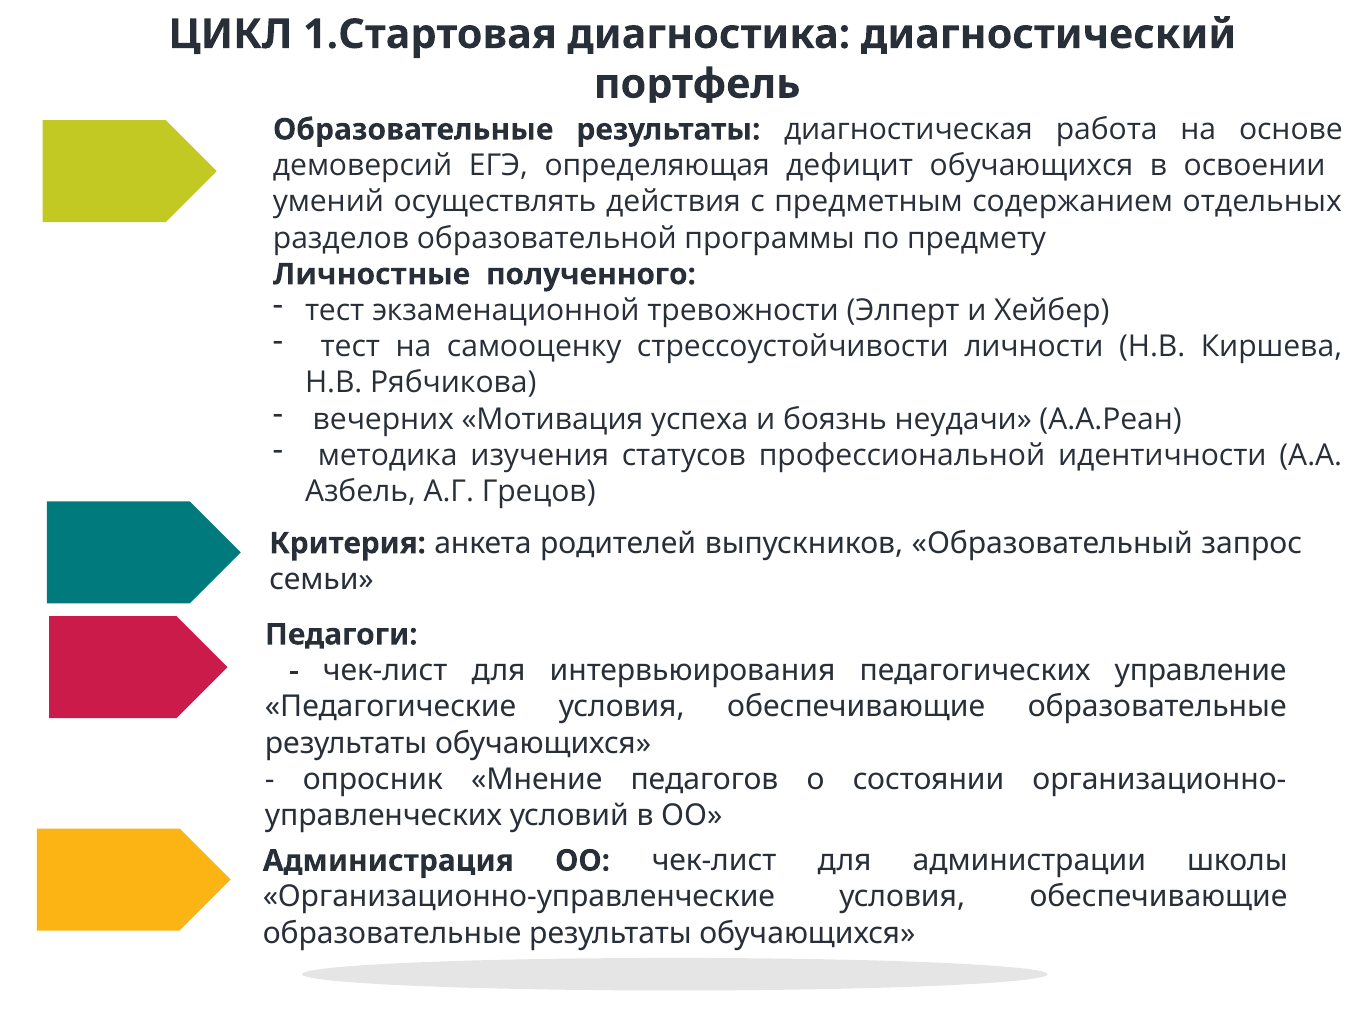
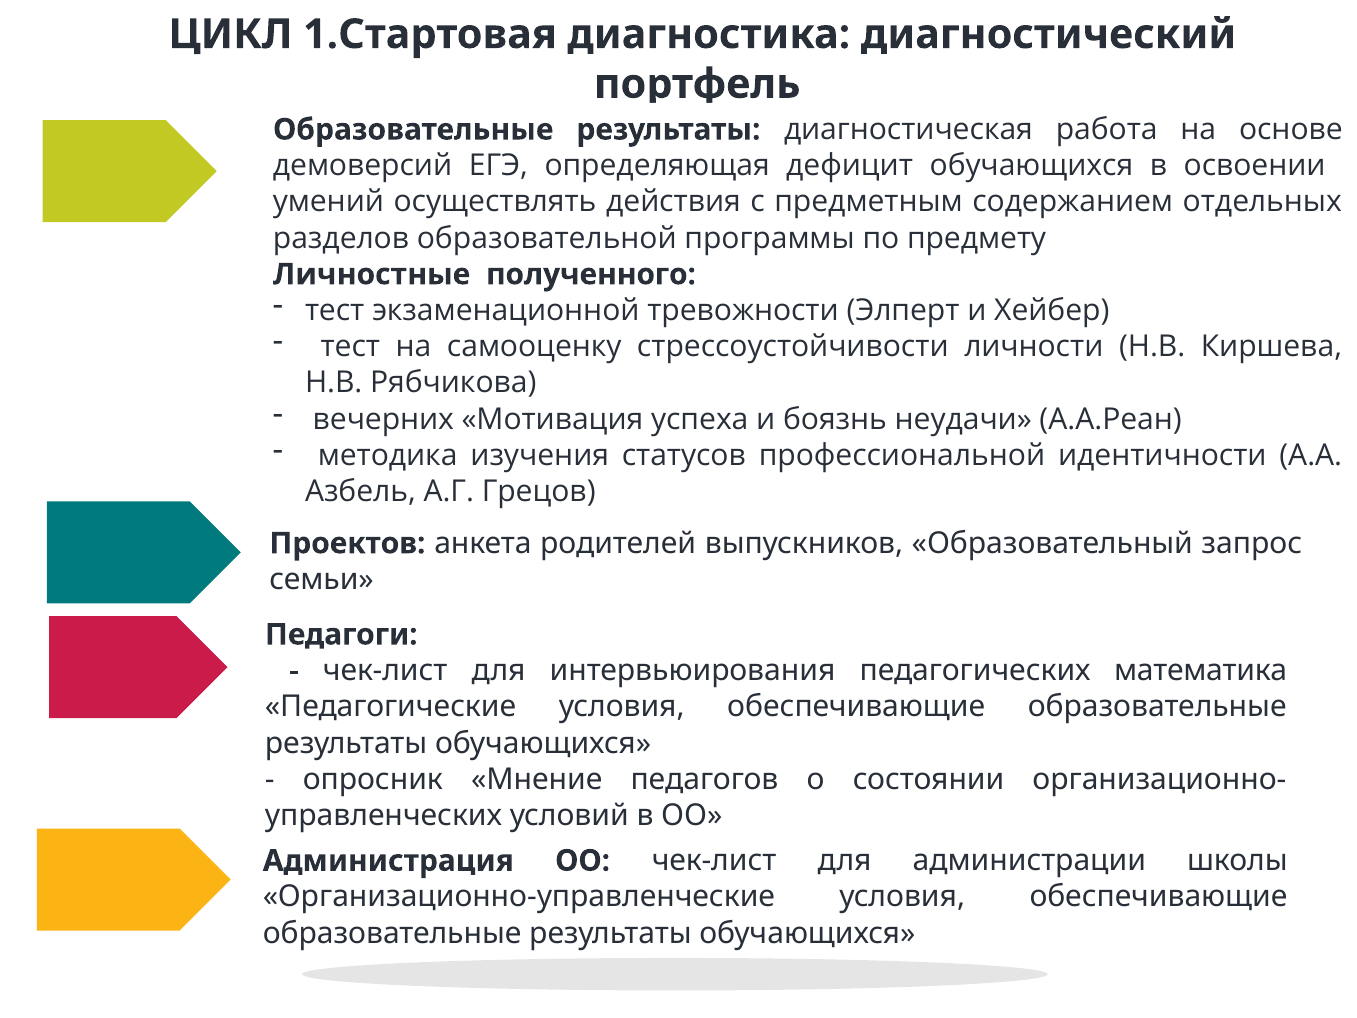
Критерия: Критерия -> Проектов
управление: управление -> математика
